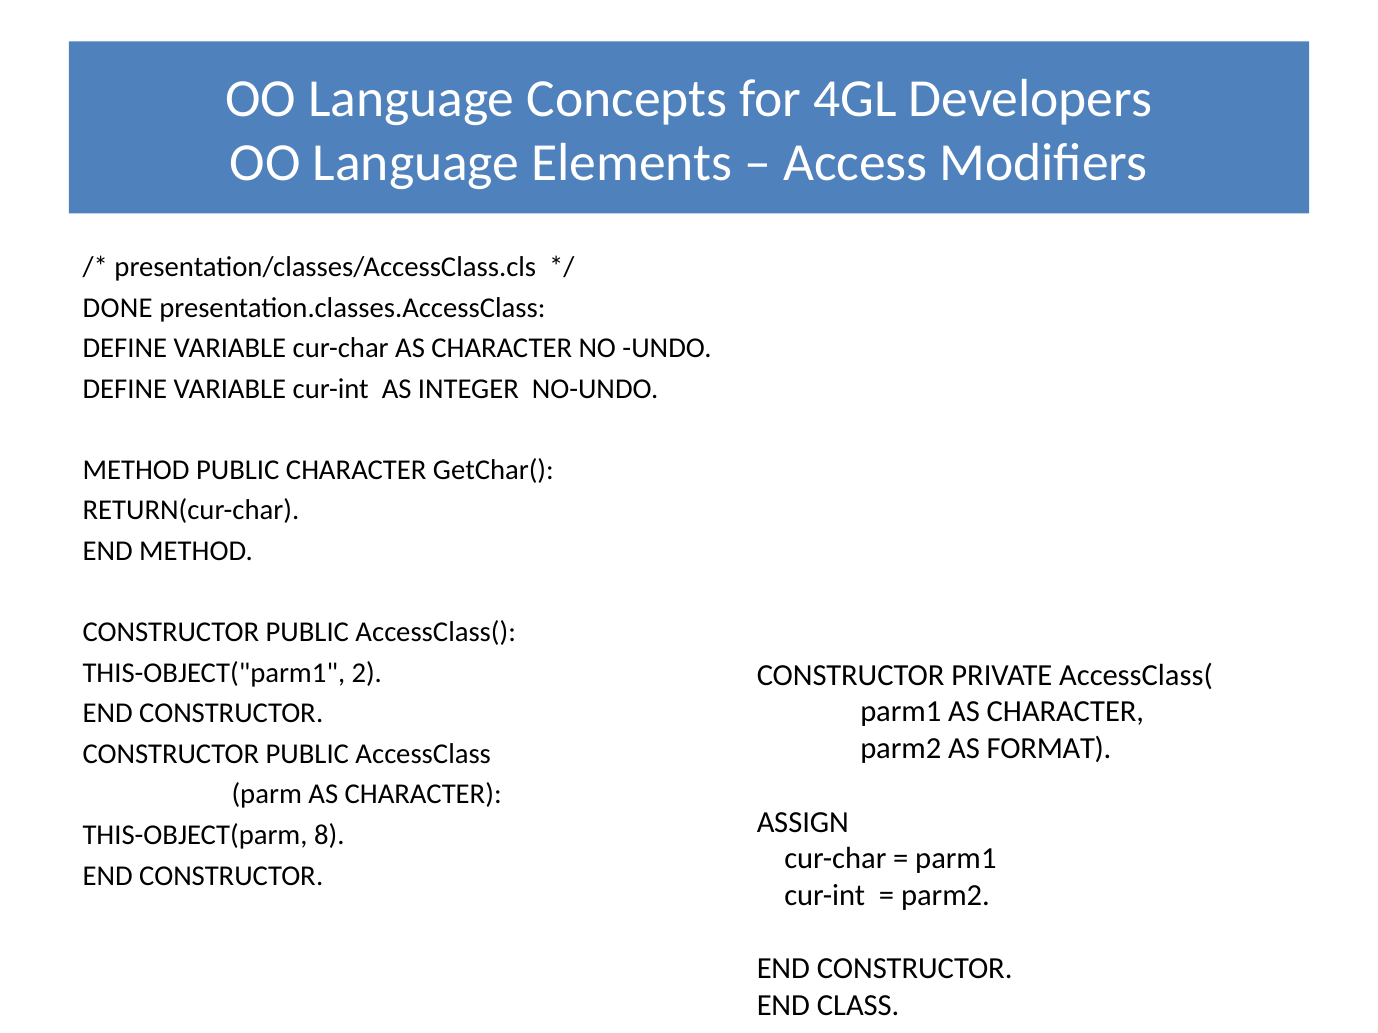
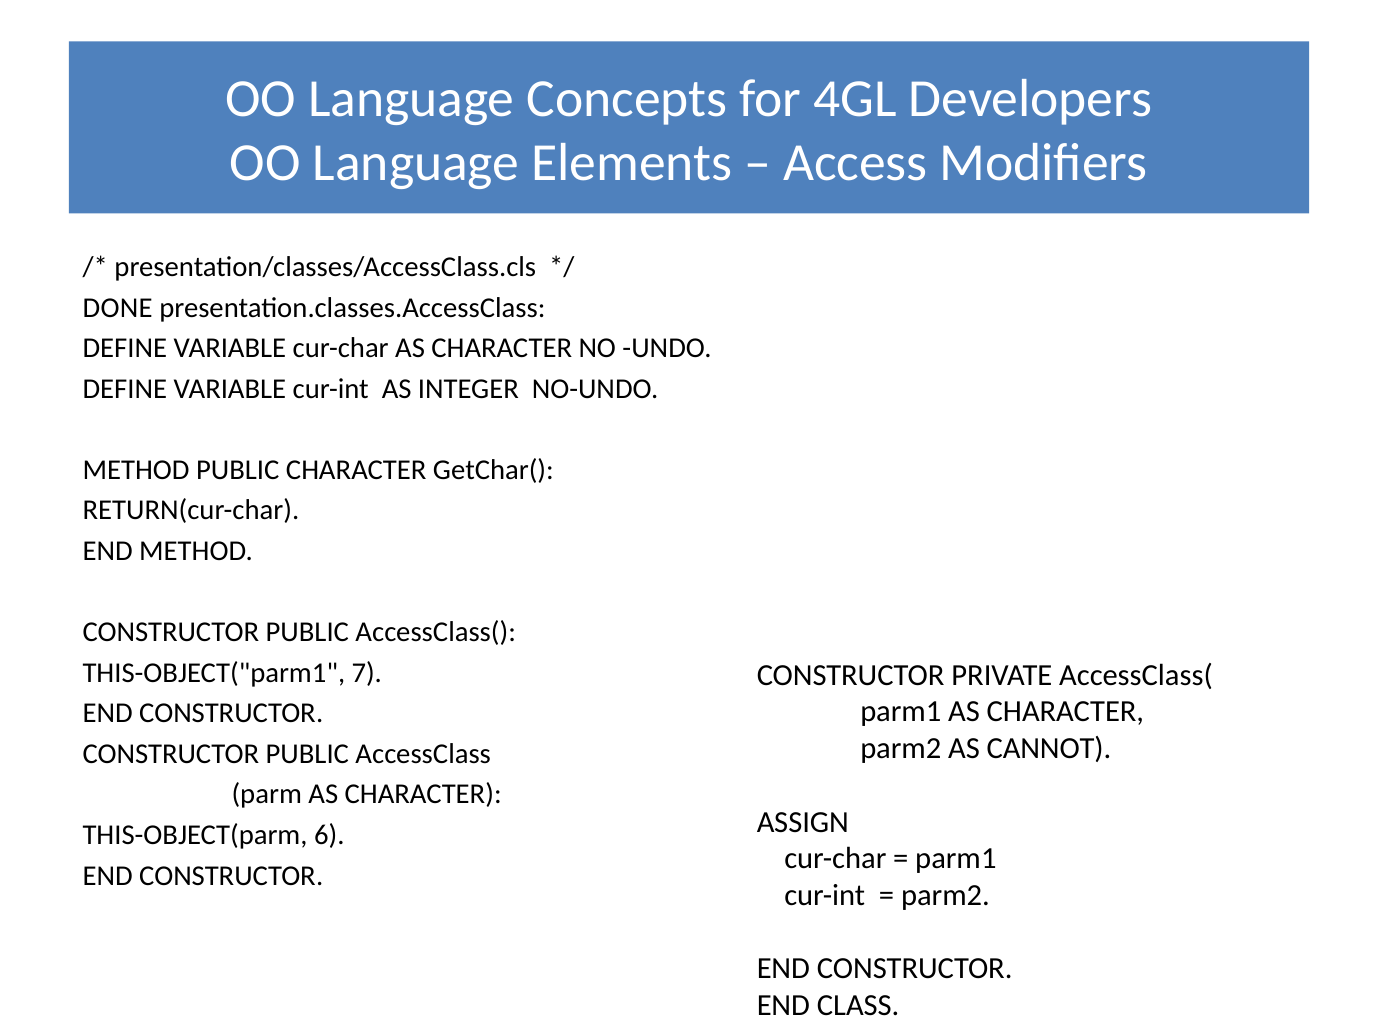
2: 2 -> 7
FORMAT: FORMAT -> CANNOT
8: 8 -> 6
